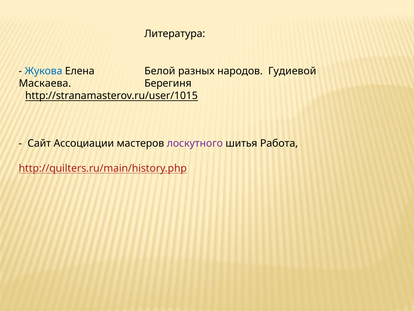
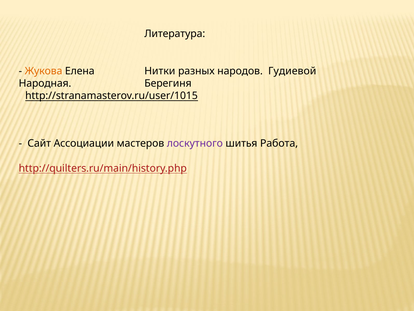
Жукова colour: blue -> orange
Белой: Белой -> Нитки
Маскаева: Маскаева -> Народная
